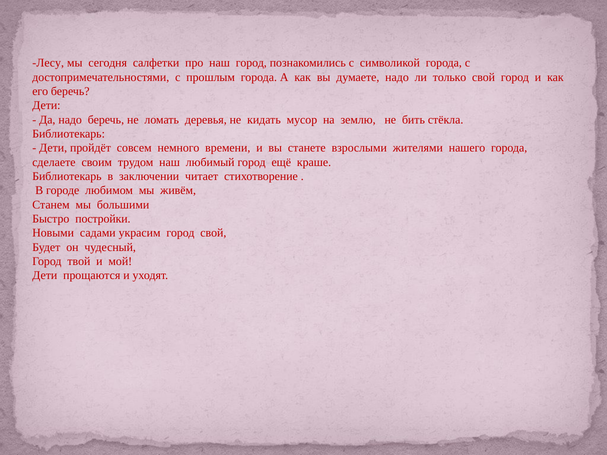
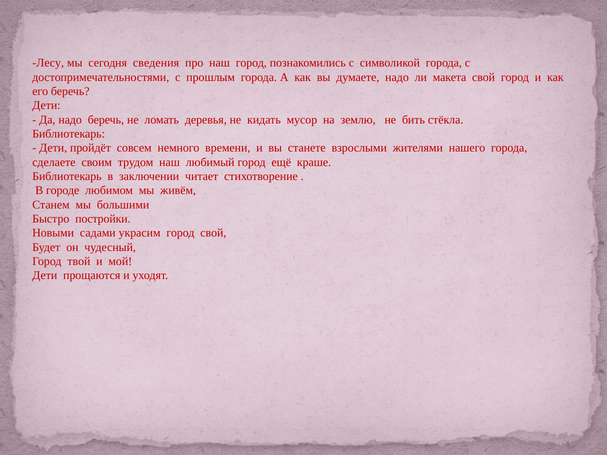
салфетки: салфетки -> сведения
только: только -> макета
